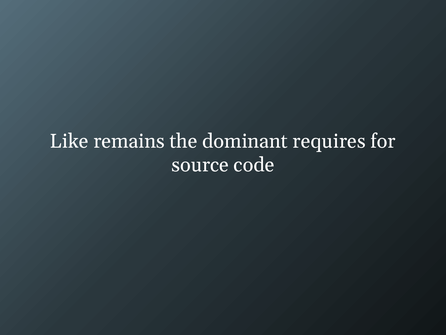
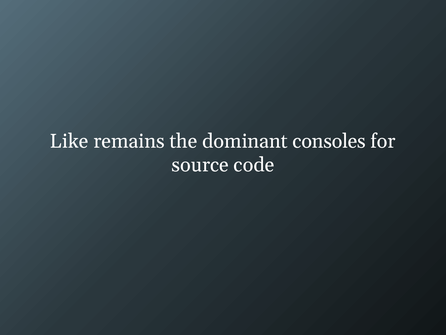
requires: requires -> consoles
